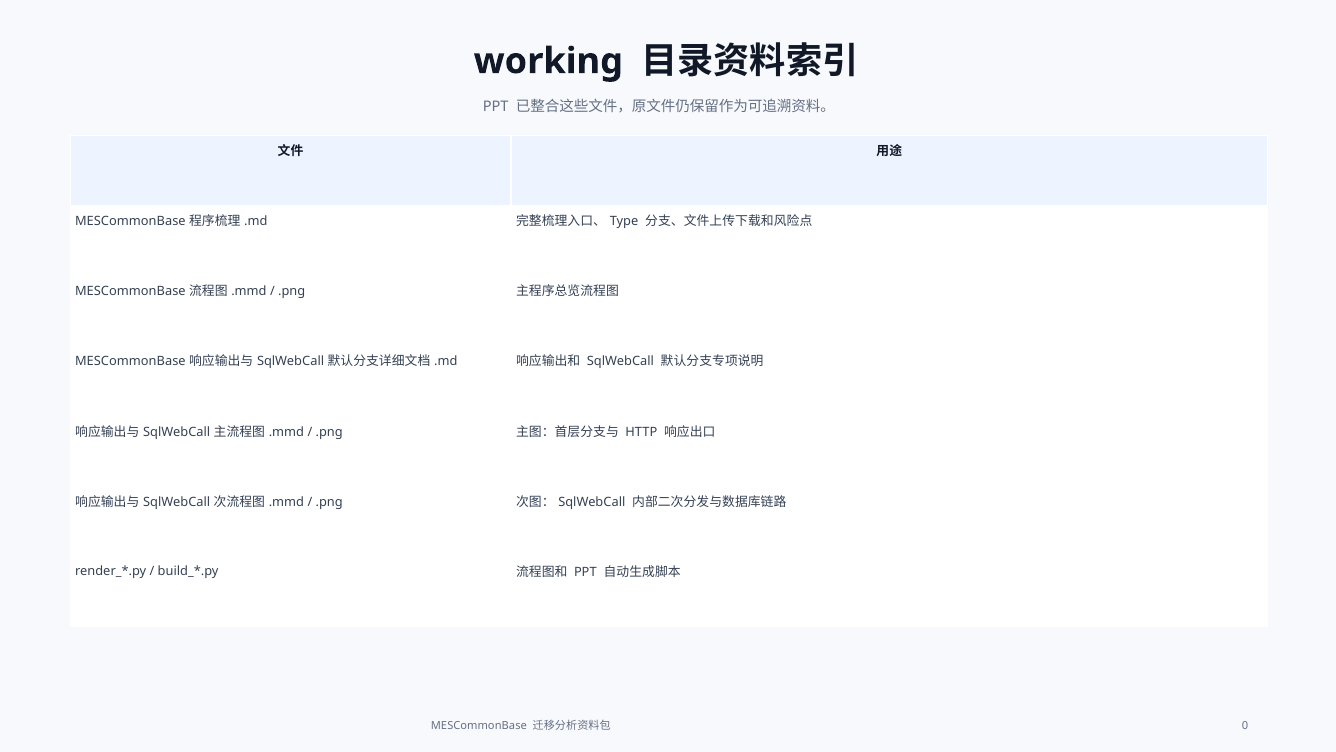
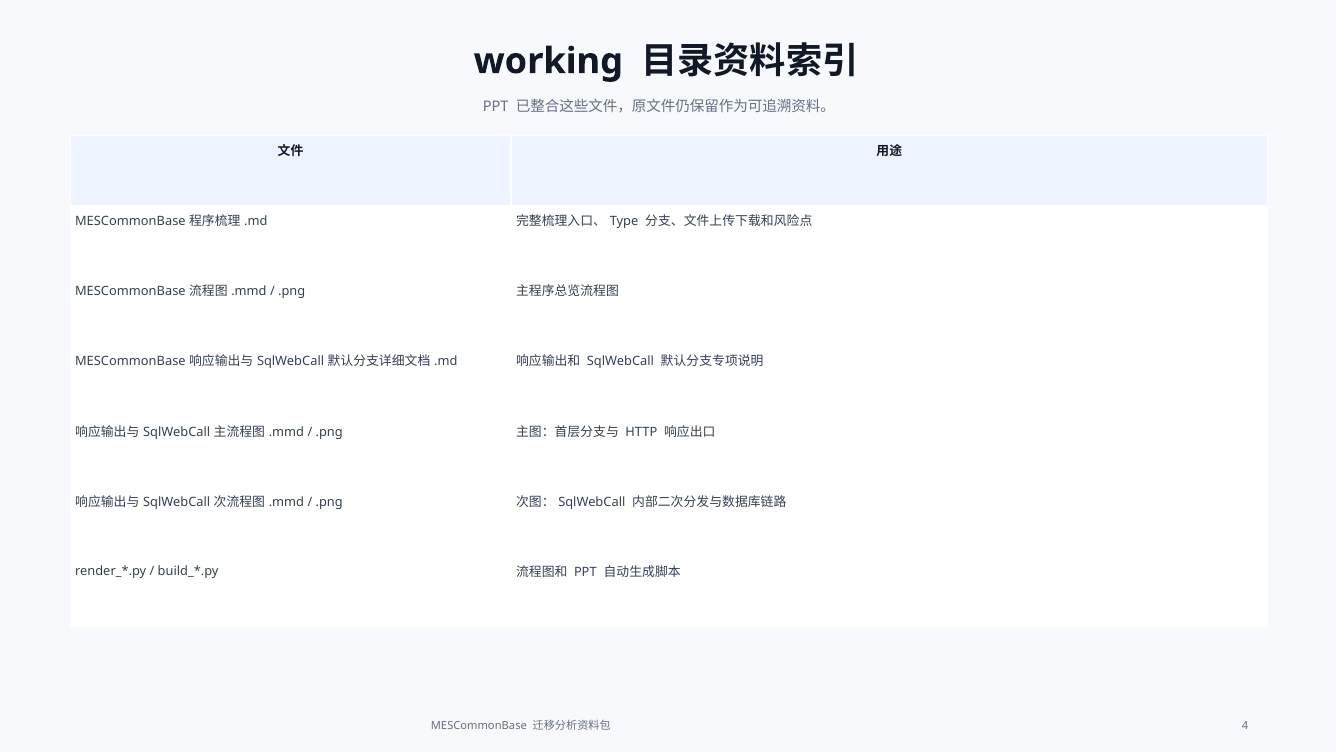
0: 0 -> 4
